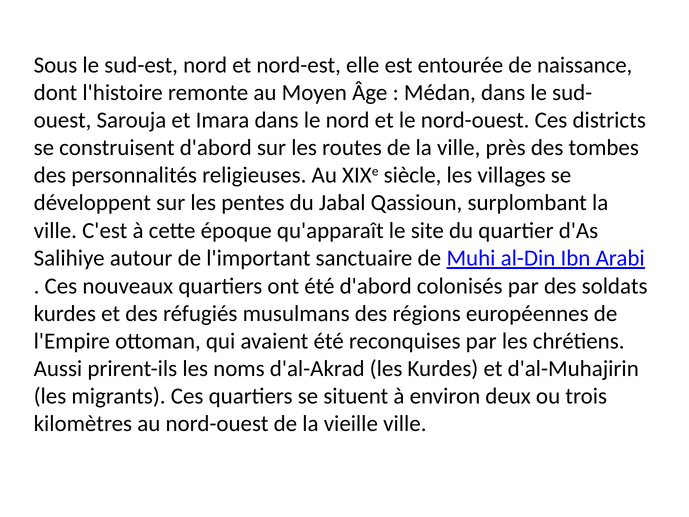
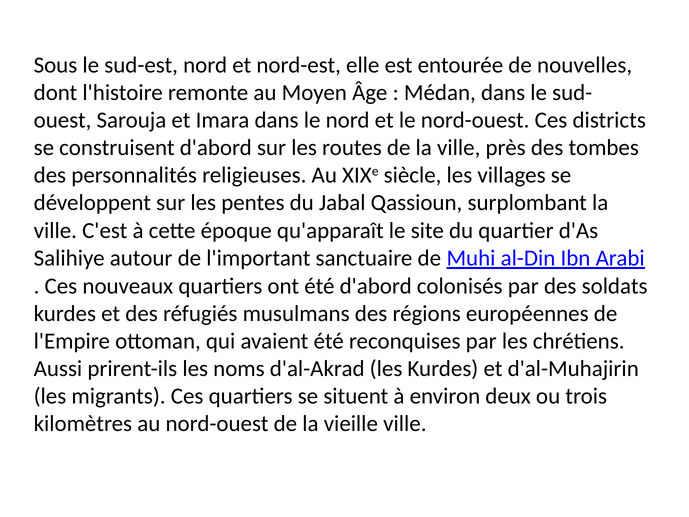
naissance: naissance -> nouvelles
